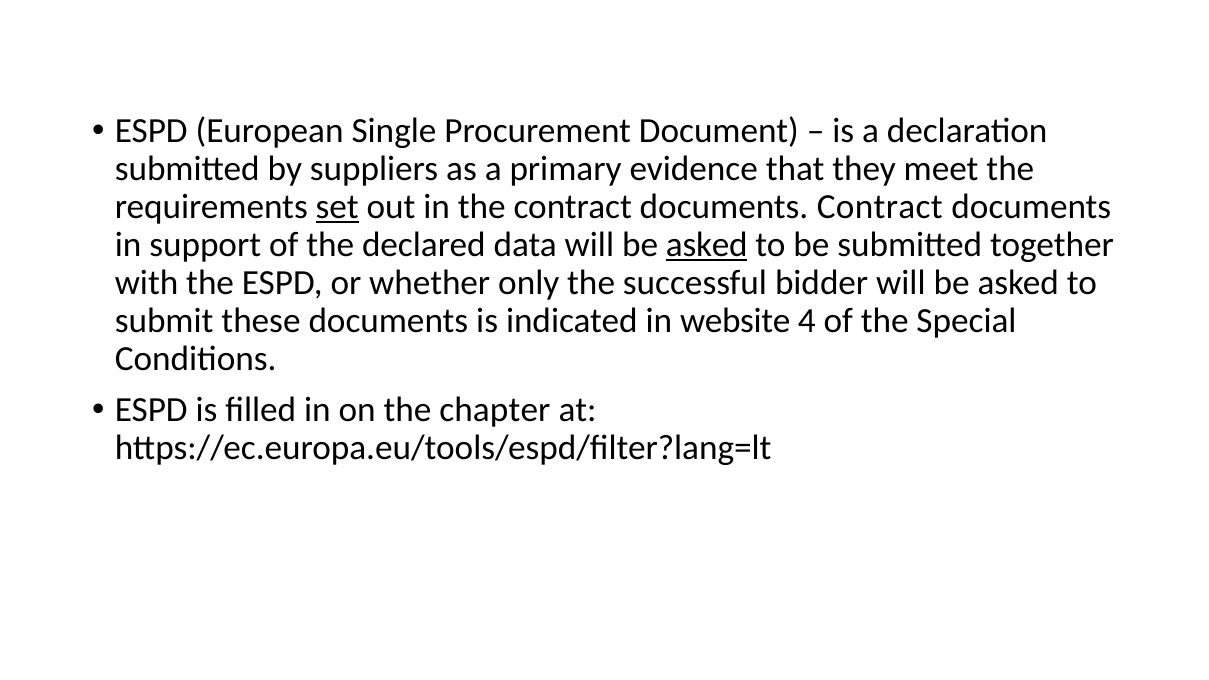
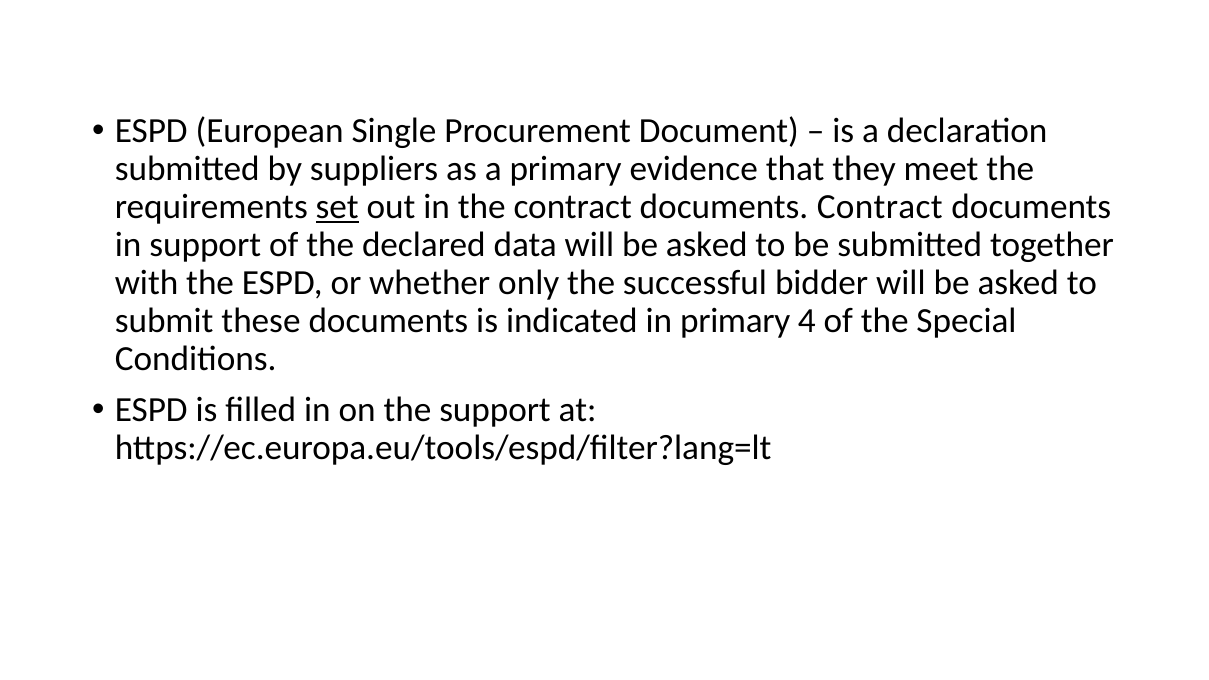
asked at (707, 245) underline: present -> none
in website: website -> primary
the chapter: chapter -> support
